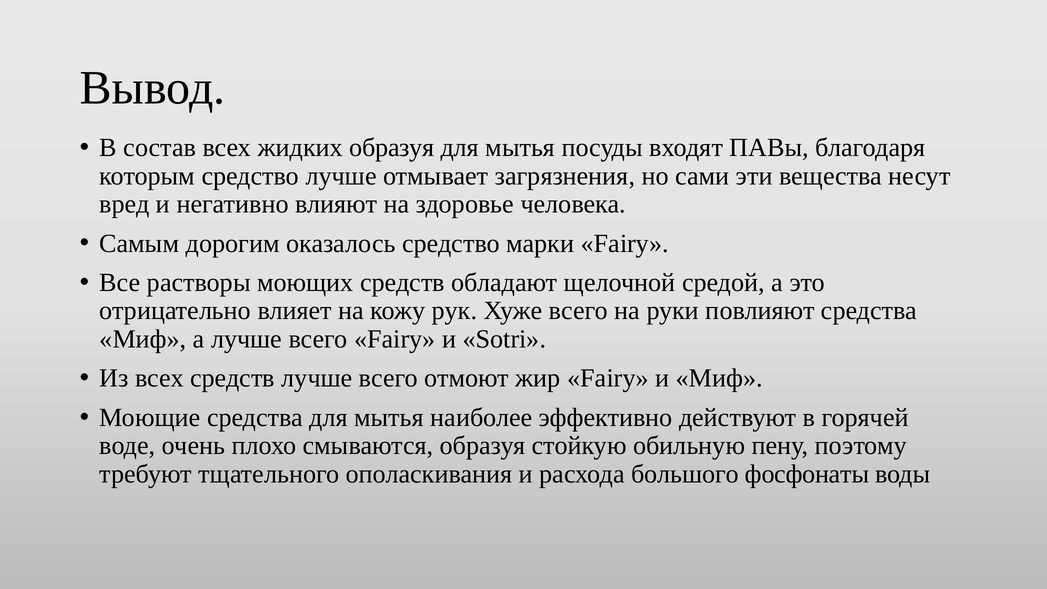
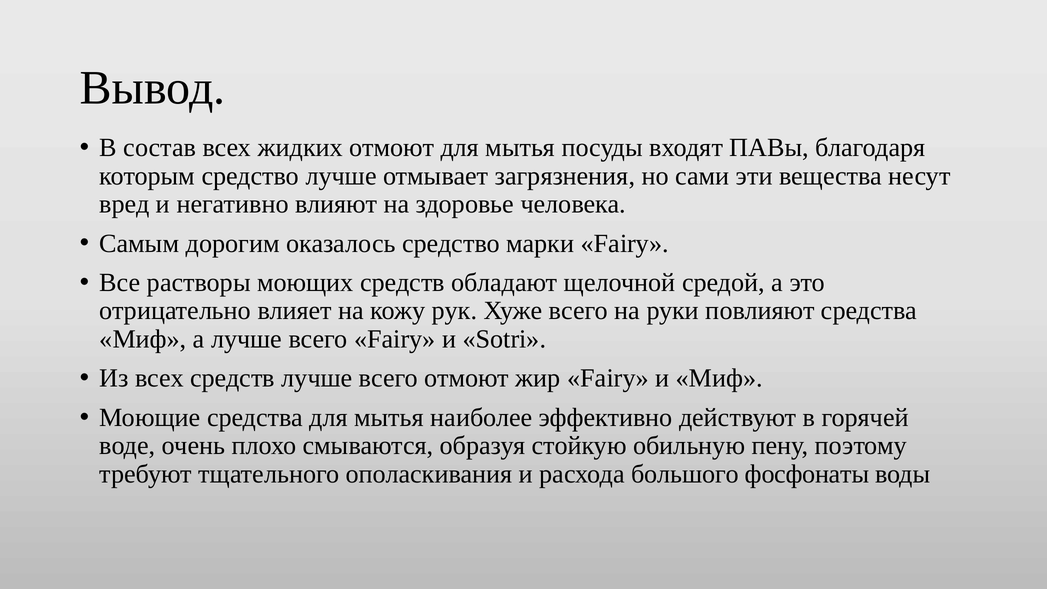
жидких образуя: образуя -> отмоют
